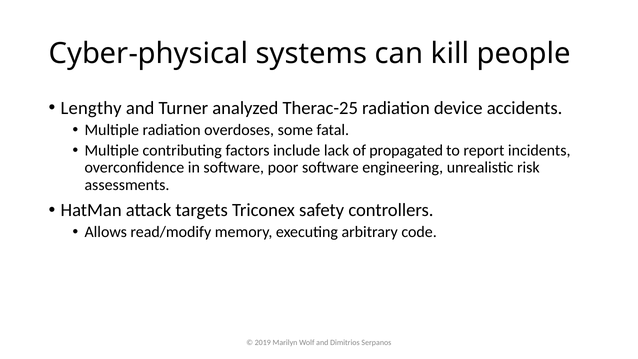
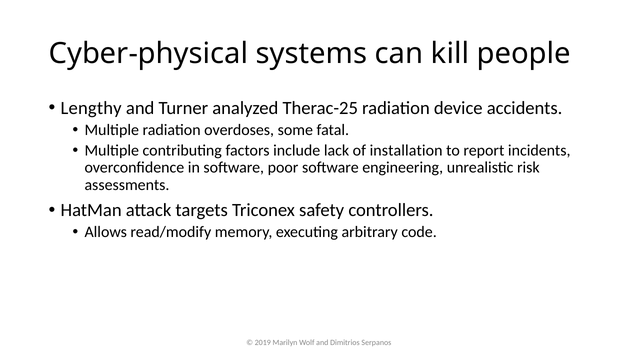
propagated: propagated -> installation
